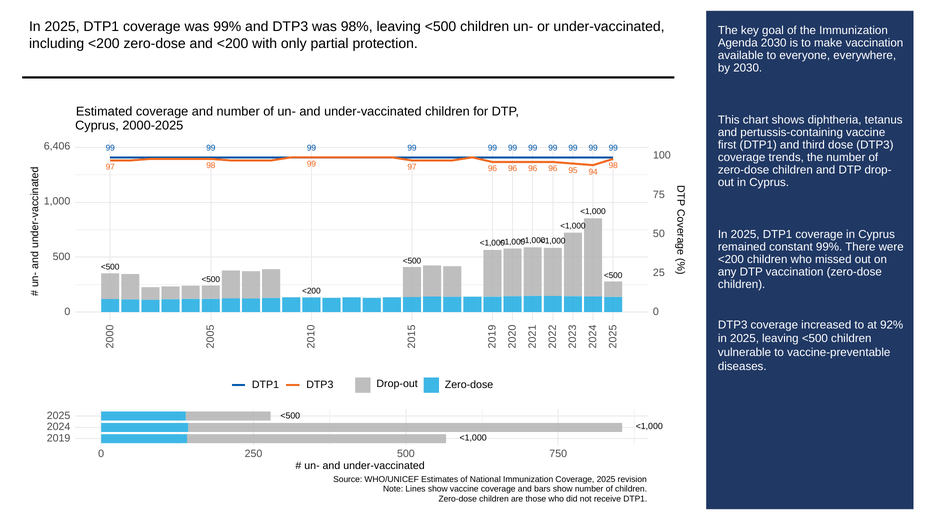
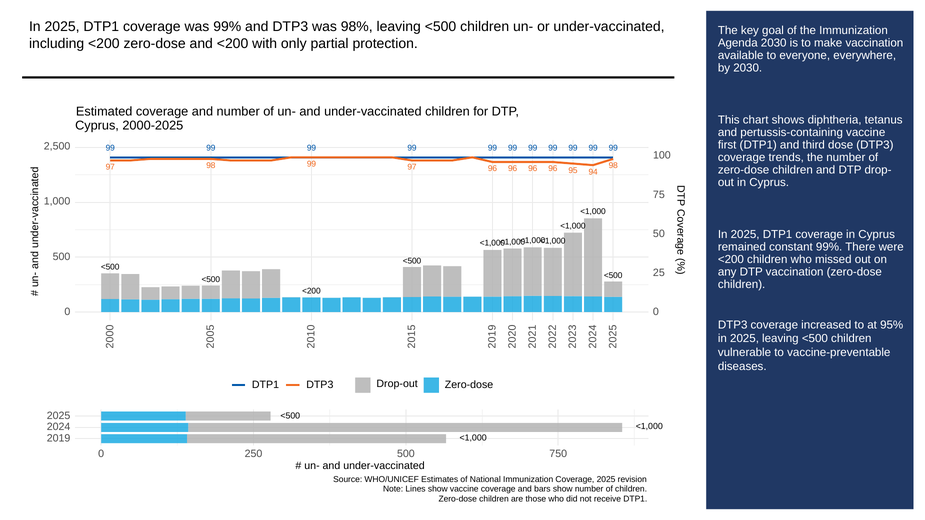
6,406: 6,406 -> 2,500
92%: 92% -> 95%
